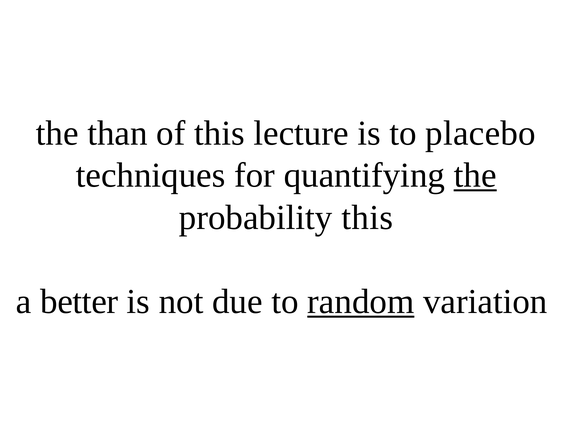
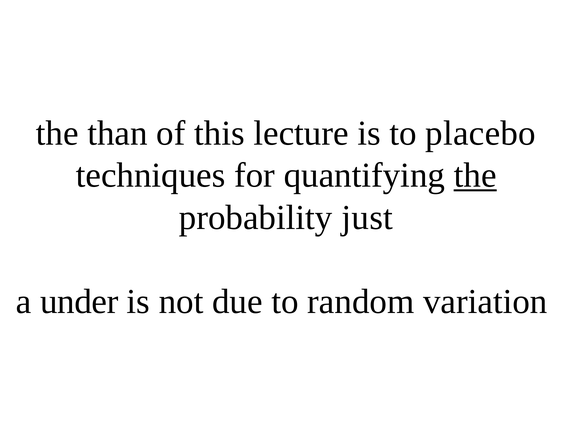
probability this: this -> just
better: better -> under
random underline: present -> none
